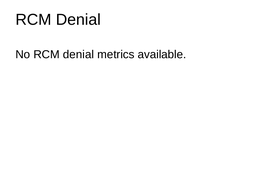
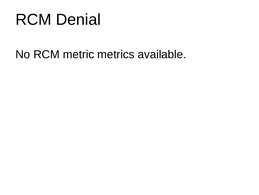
No RCM denial: denial -> metric
